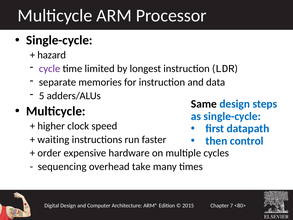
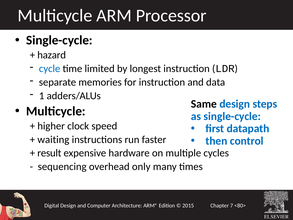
cycle colour: purple -> blue
5: 5 -> 1
order: order -> result
take: take -> only
